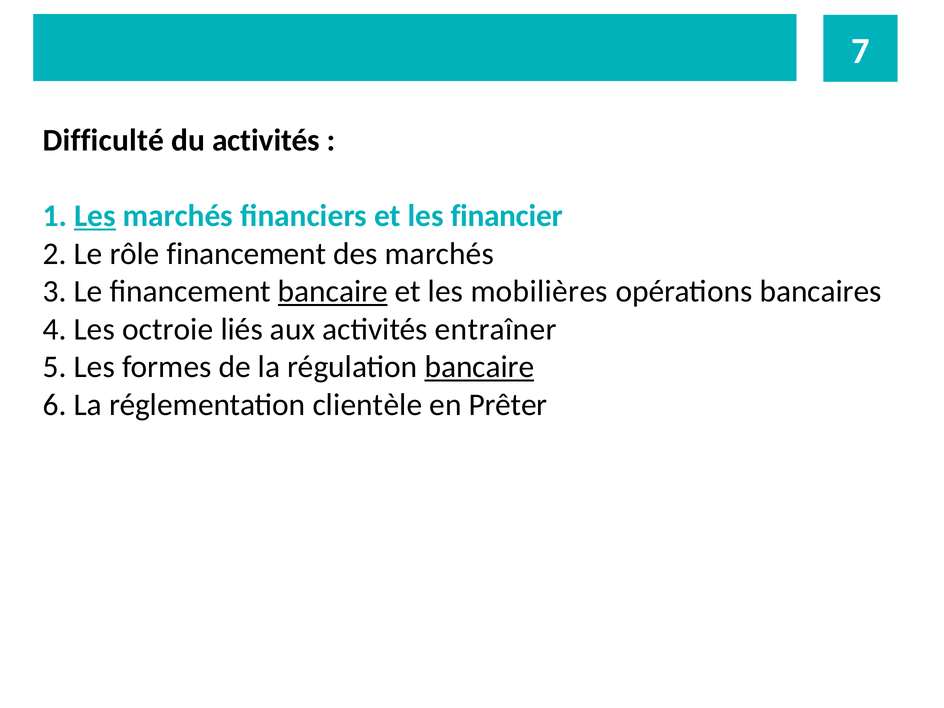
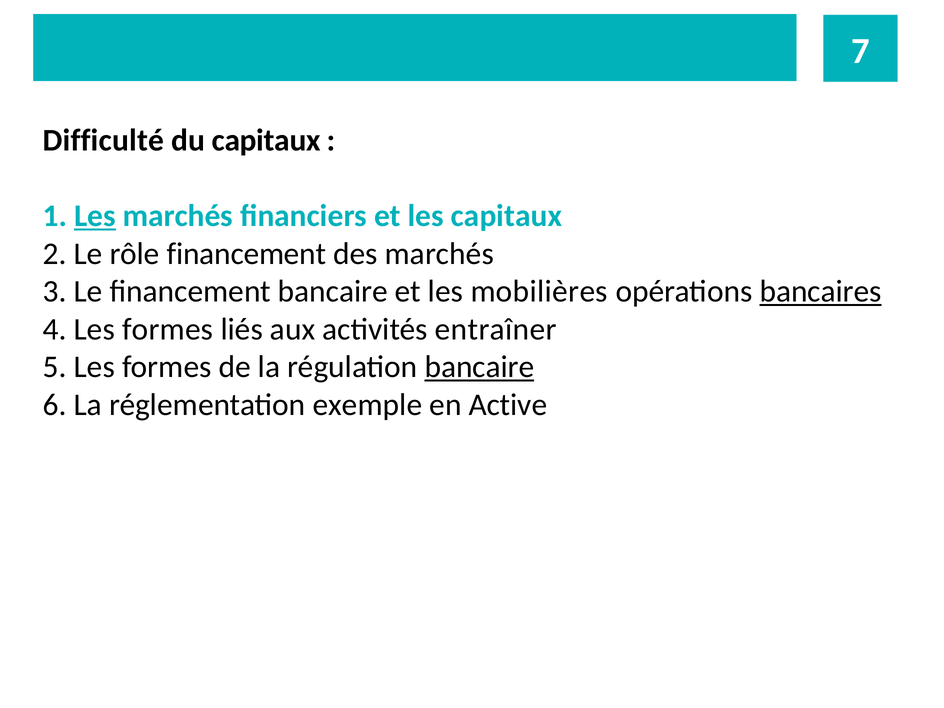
du activités: activités -> capitaux
les financier: financier -> capitaux
bancaire at (333, 291) underline: present -> none
bancaires underline: none -> present
4 Les octroie: octroie -> formes
clientèle: clientèle -> exemple
Prêter: Prêter -> Active
